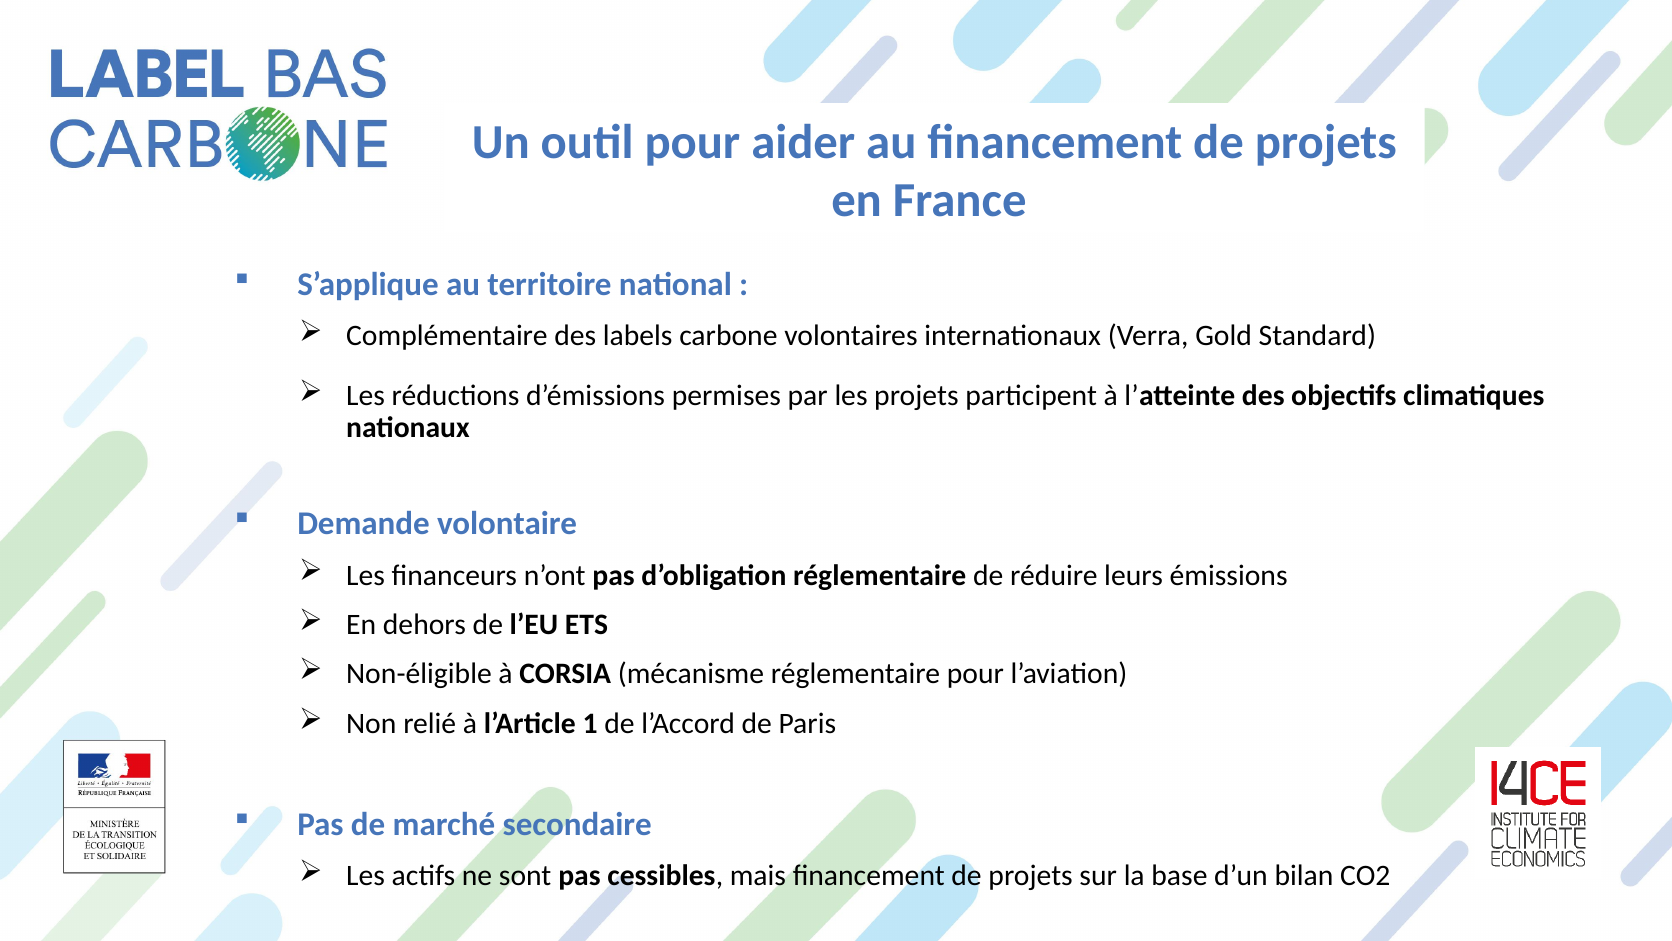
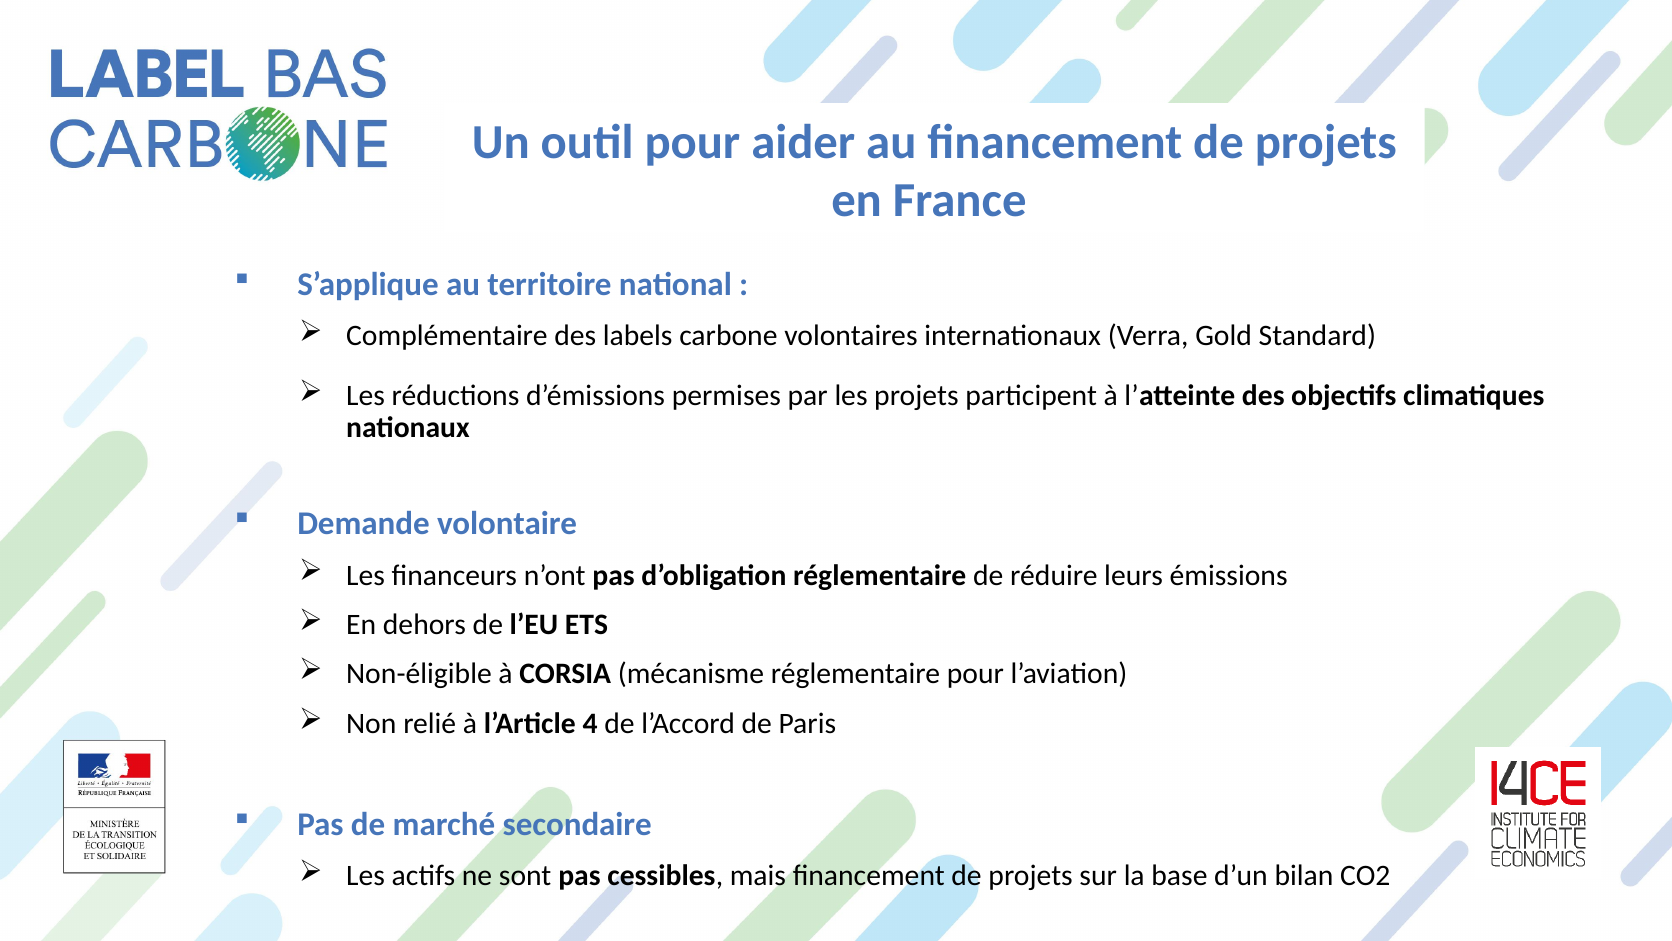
1: 1 -> 4
